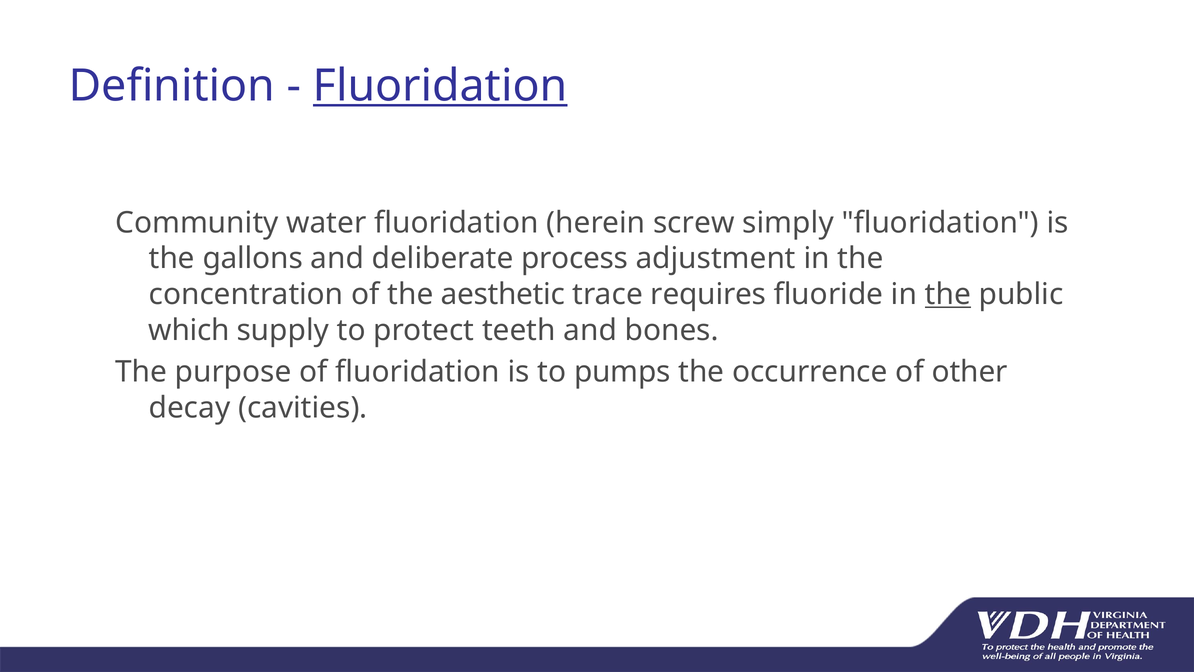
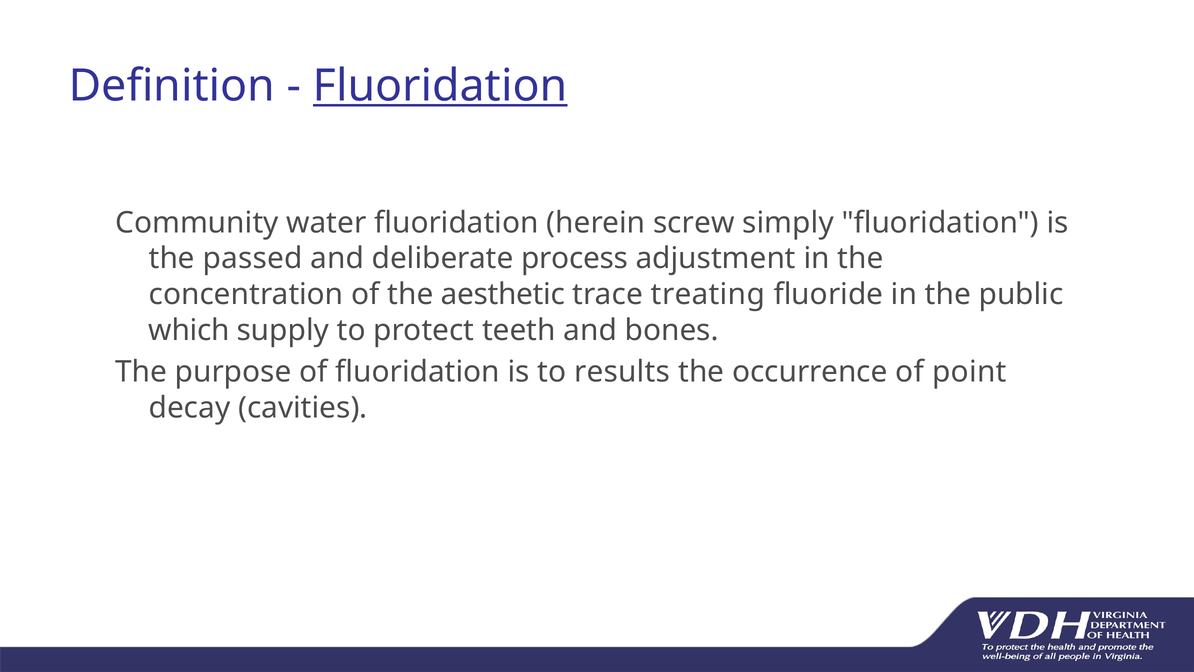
gallons: gallons -> passed
requires: requires -> treating
the at (948, 294) underline: present -> none
pumps: pumps -> results
other: other -> point
